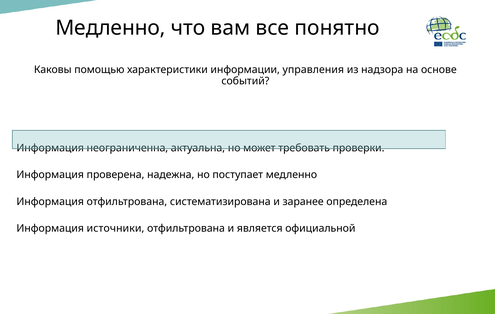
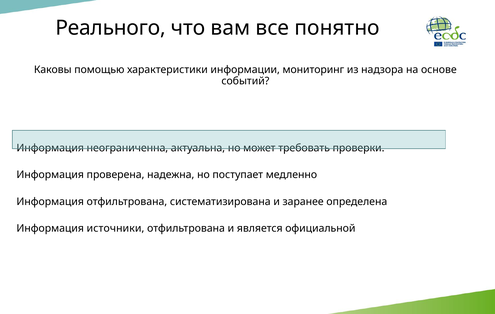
Медленно at (110, 28): Медленно -> Реального
управления: управления -> мониторинг
